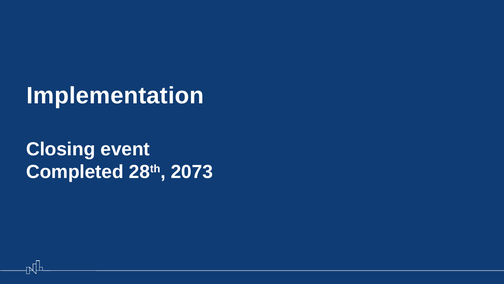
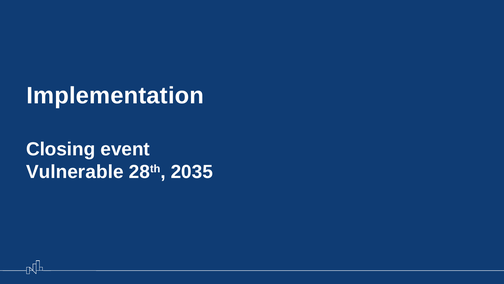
Completed: Completed -> Vulnerable
2073: 2073 -> 2035
